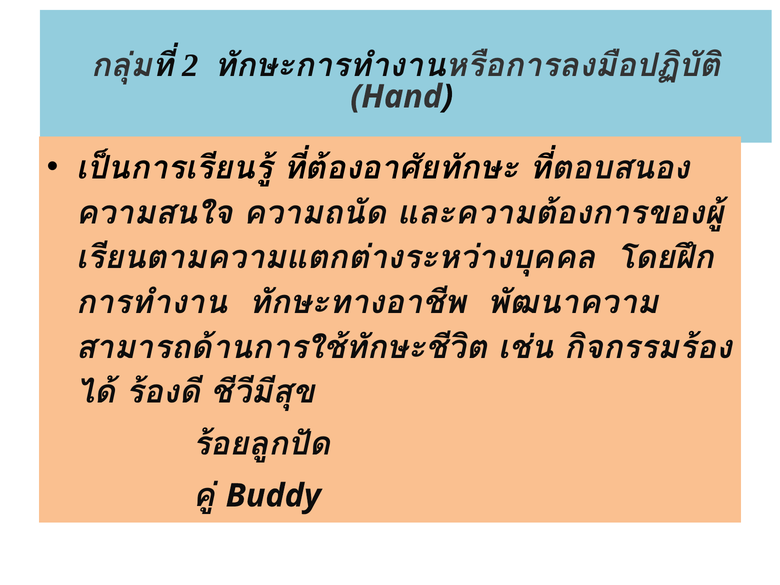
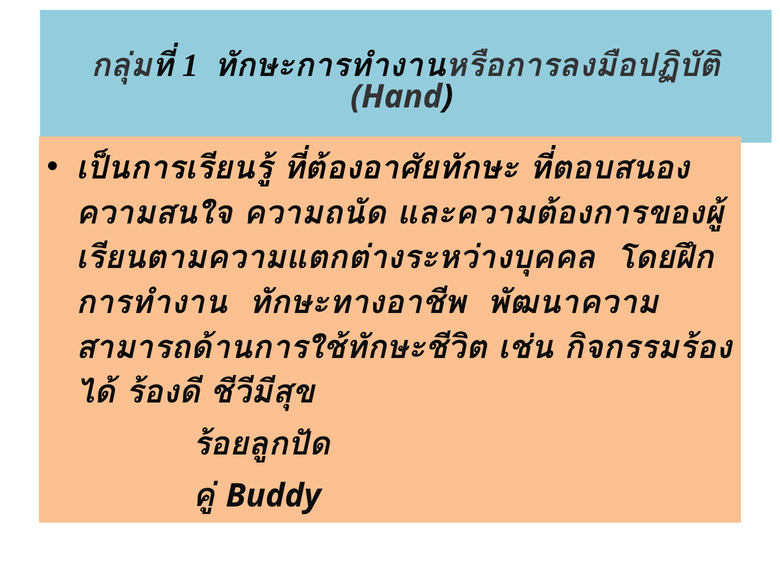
2: 2 -> 1
